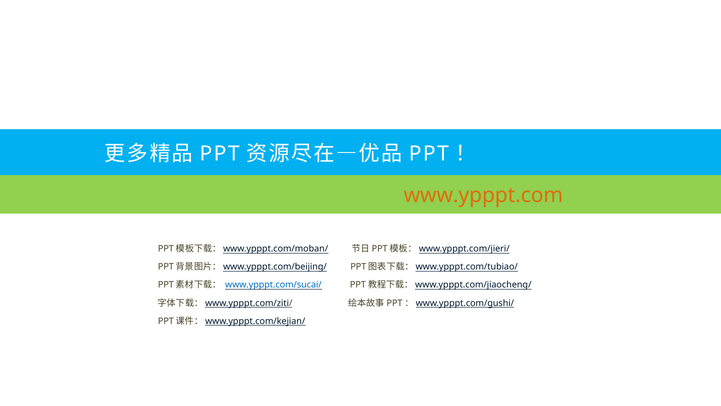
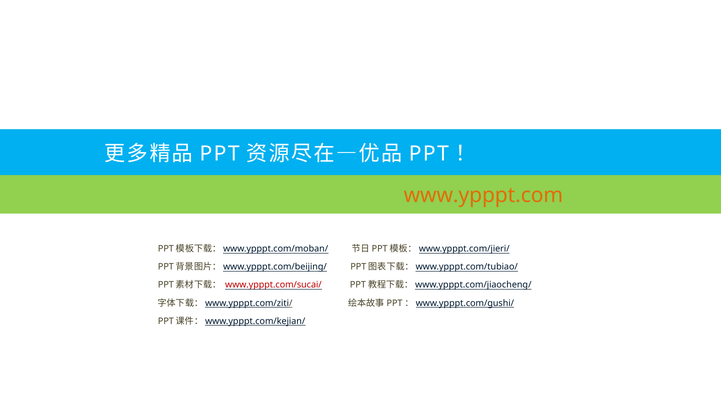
www.ypppt.com/sucai/ colour: blue -> red
